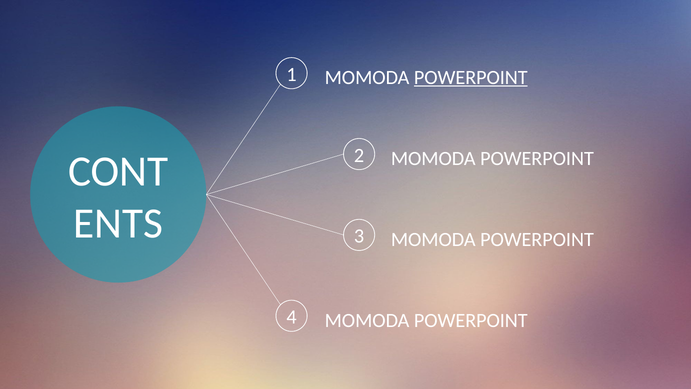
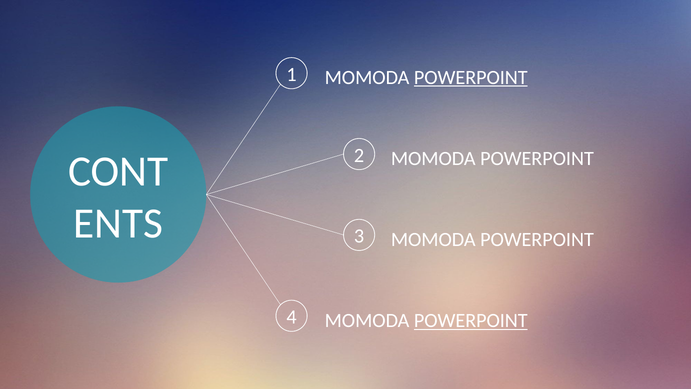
POWERPOINT at (471, 321) underline: none -> present
